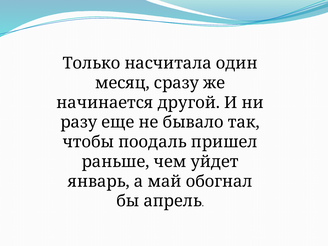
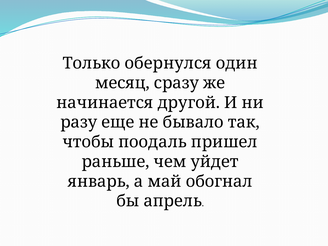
насчитала: насчитала -> обернулся
